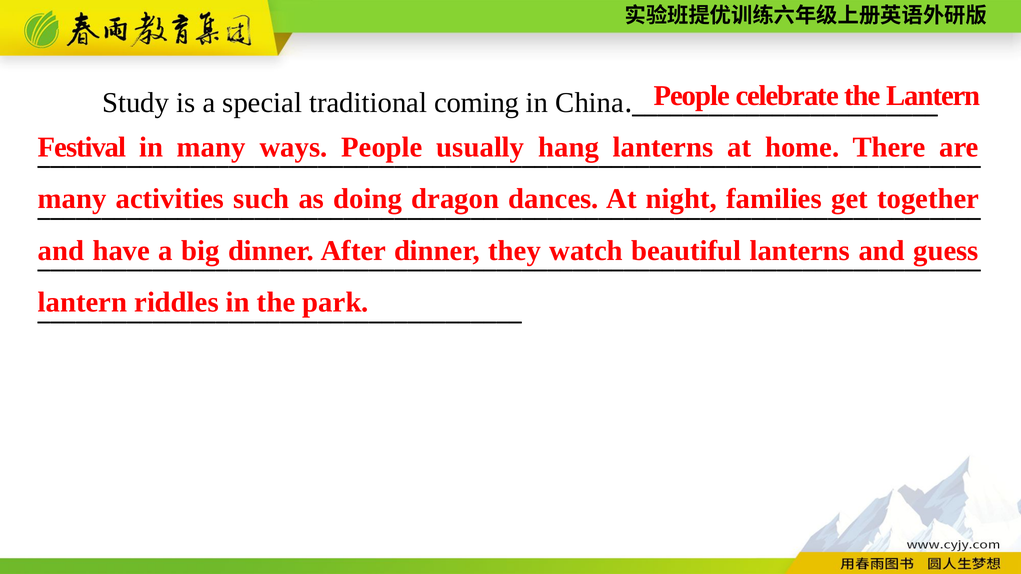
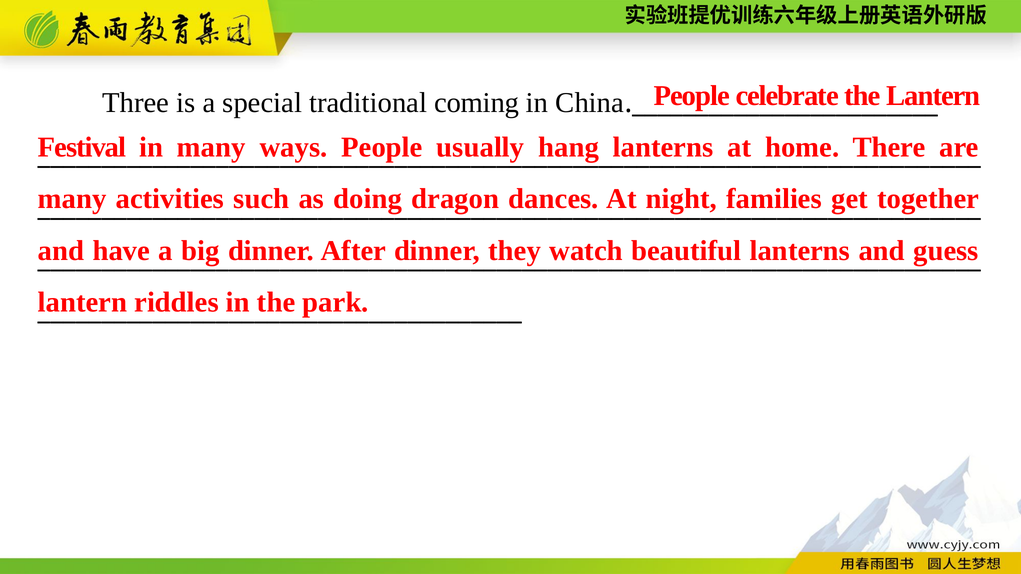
Study: Study -> Three
